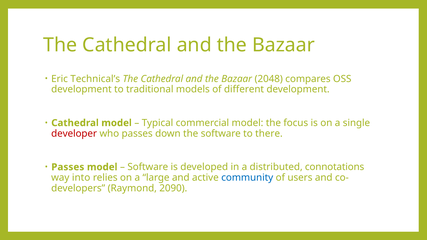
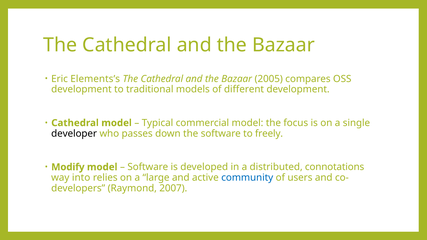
Technical’s: Technical’s -> Elements’s
2048: 2048 -> 2005
developer colour: red -> black
there: there -> freely
Passes at (68, 167): Passes -> Modify
2090: 2090 -> 2007
